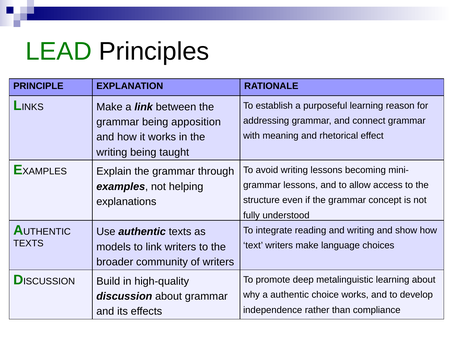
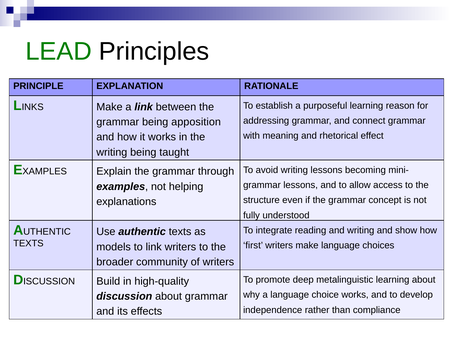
text: text -> first
a authentic: authentic -> language
